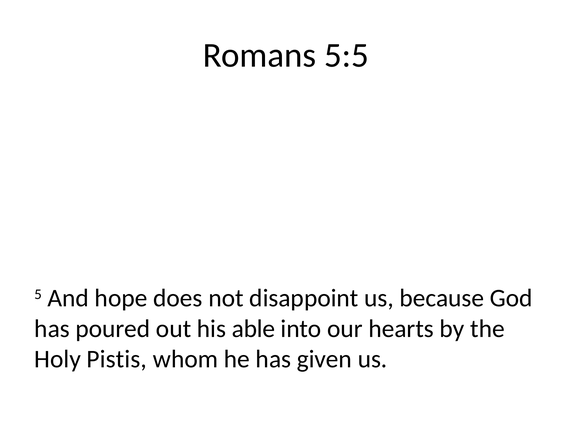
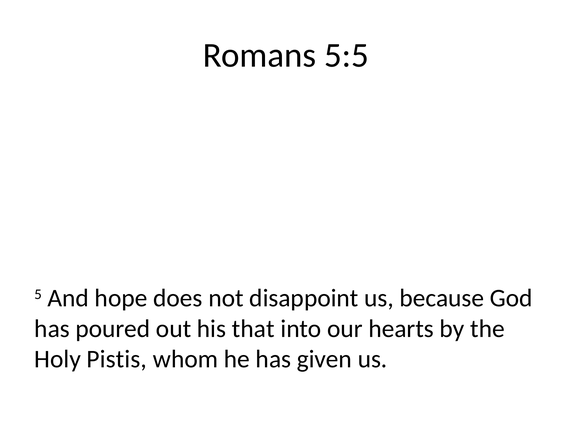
able: able -> that
